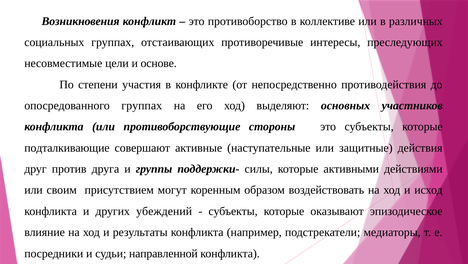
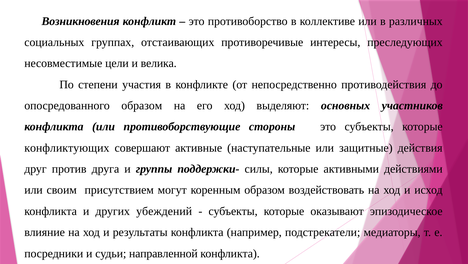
основе: основе -> велика
опосредованного группах: группах -> образом
подталкивающие: подталкивающие -> конфликтующих
